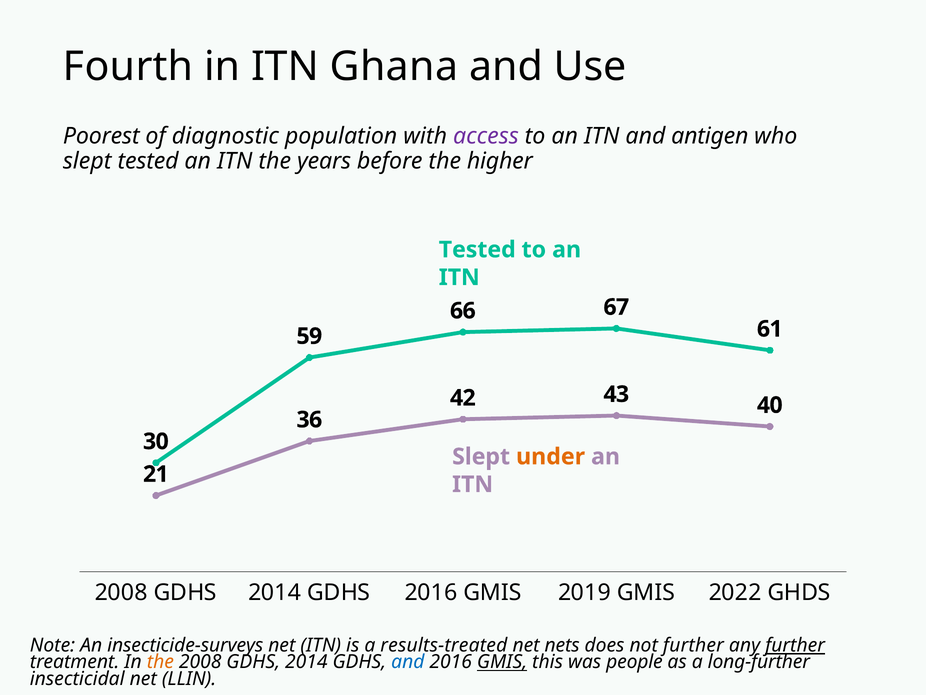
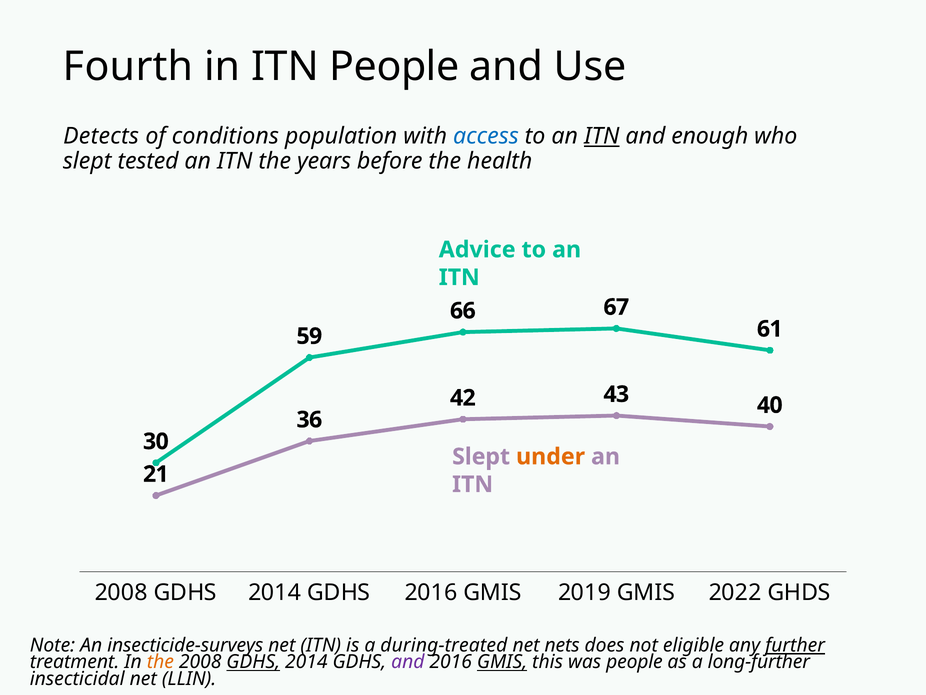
ITN Ghana: Ghana -> People
Poorest: Poorest -> Detects
diagnostic: diagnostic -> conditions
access colour: purple -> blue
ITN at (602, 136) underline: none -> present
antigen: antigen -> enough
higher: higher -> health
Tested at (477, 249): Tested -> Advice
results-treated: results-treated -> during-treated
not further: further -> eligible
GDHS at (253, 662) underline: none -> present
and at (408, 662) colour: blue -> purple
